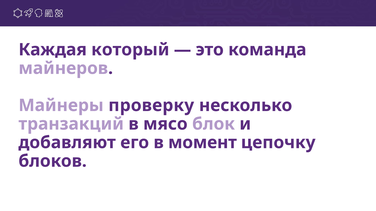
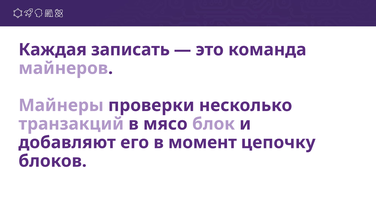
который: который -> записать
проверку: проверку -> проверки
